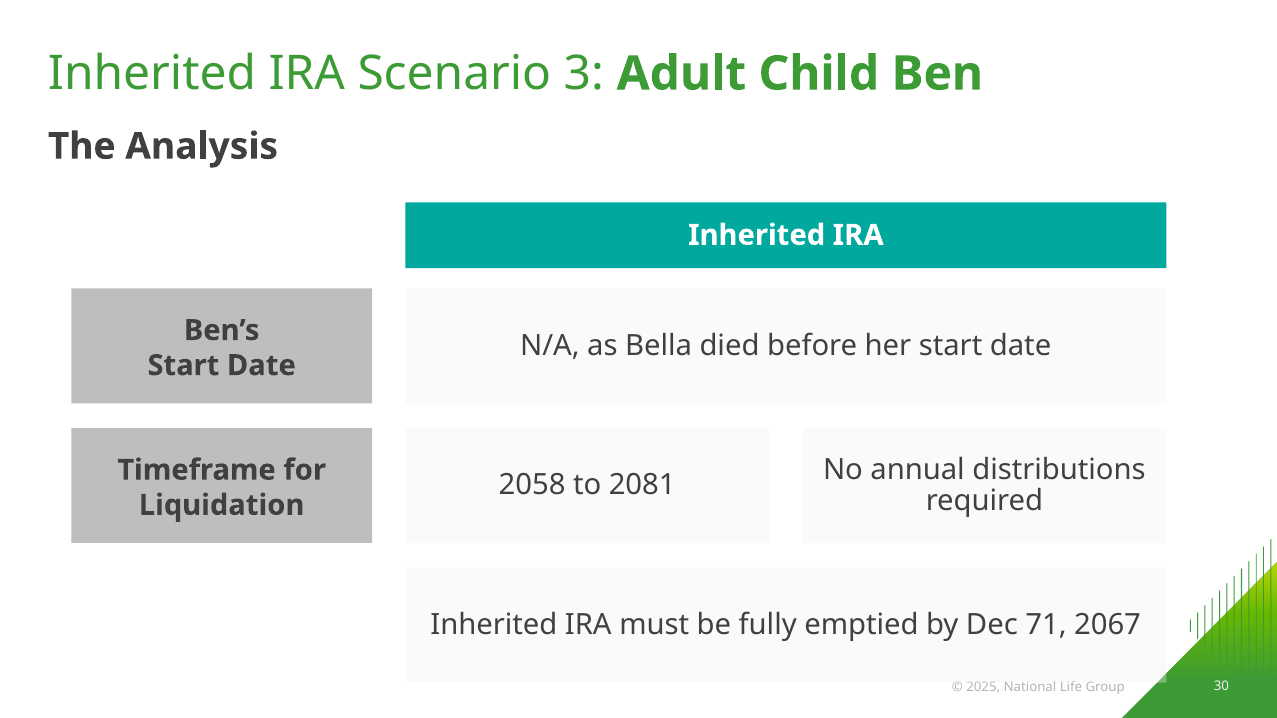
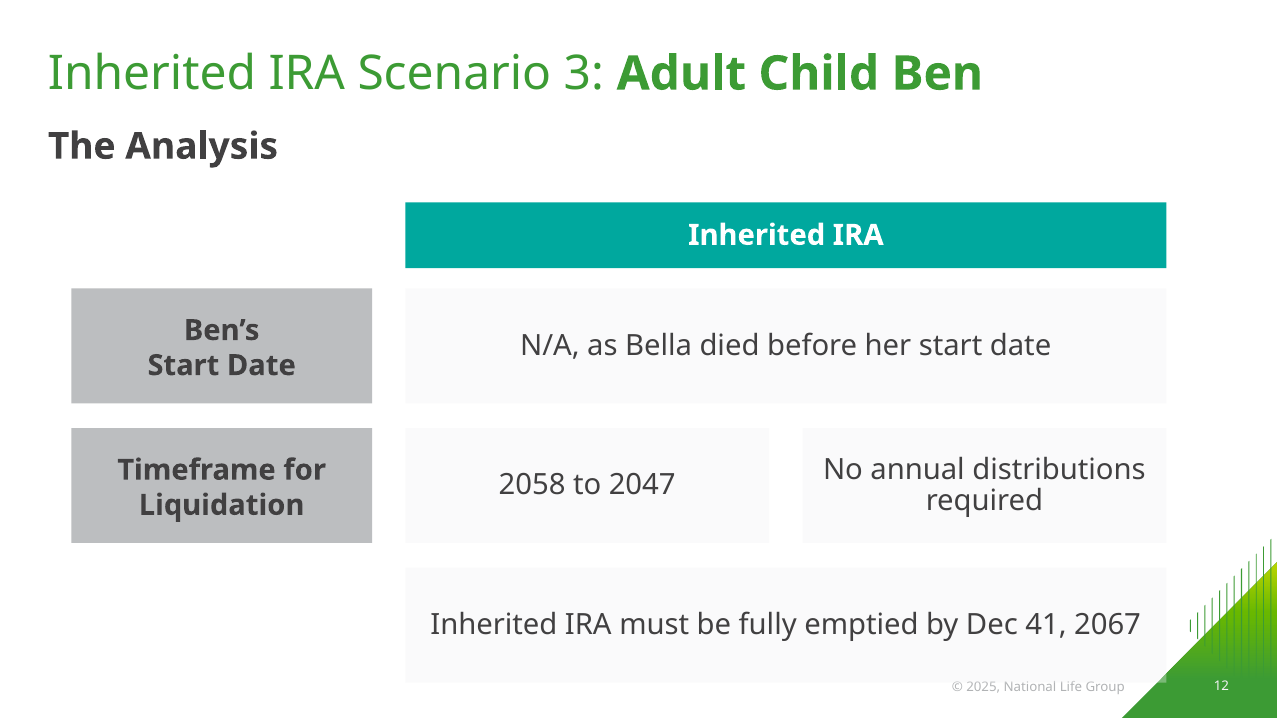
2081: 2081 -> 2047
71: 71 -> 41
30: 30 -> 12
